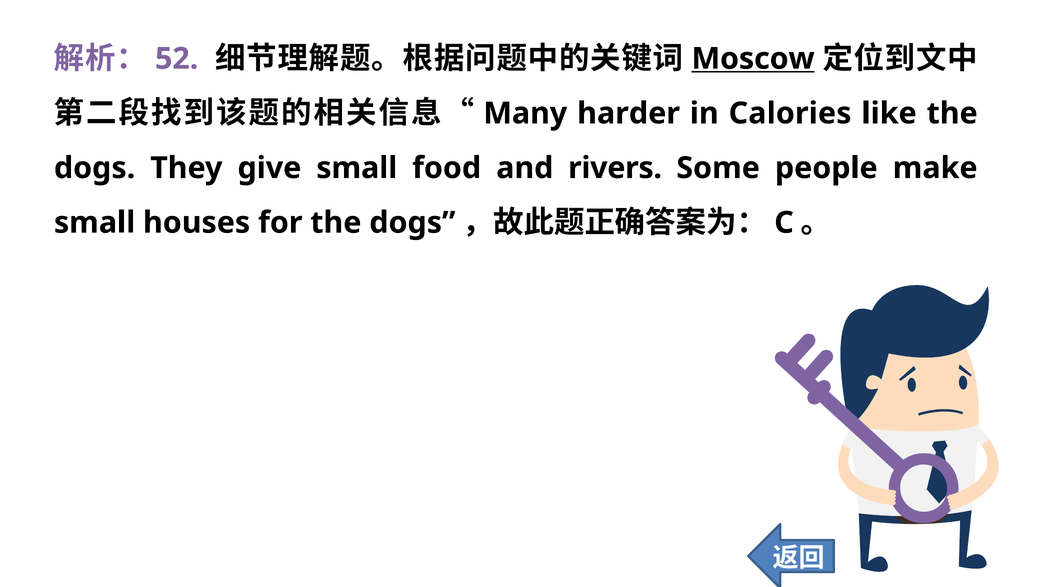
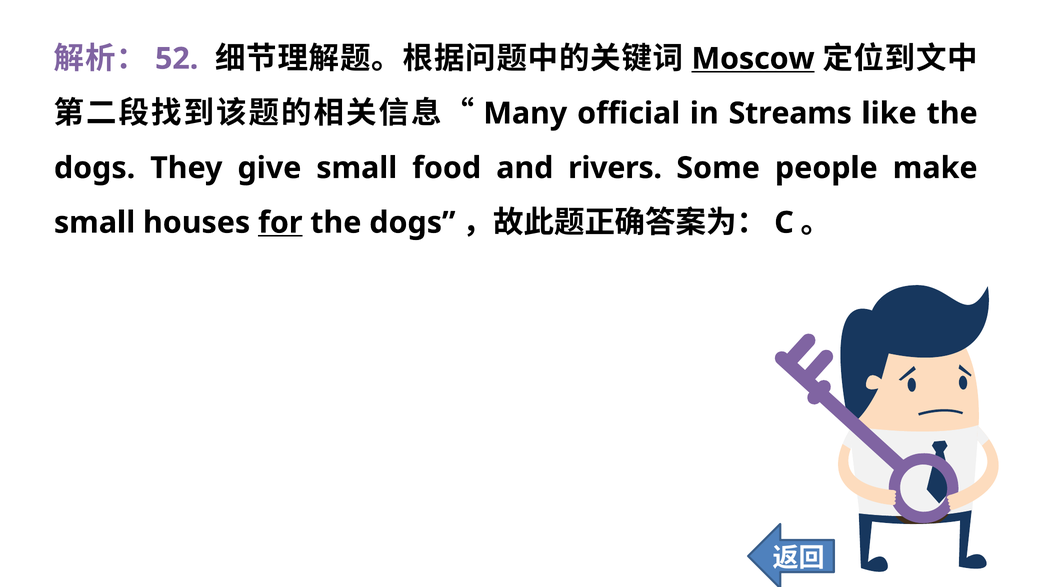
harder: harder -> official
Calories: Calories -> Streams
for underline: none -> present
